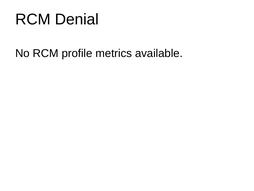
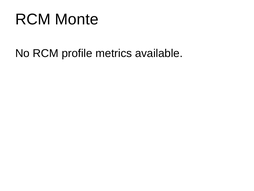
Denial: Denial -> Monte
